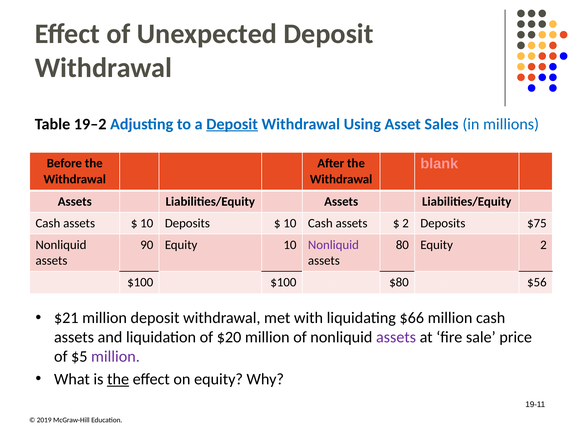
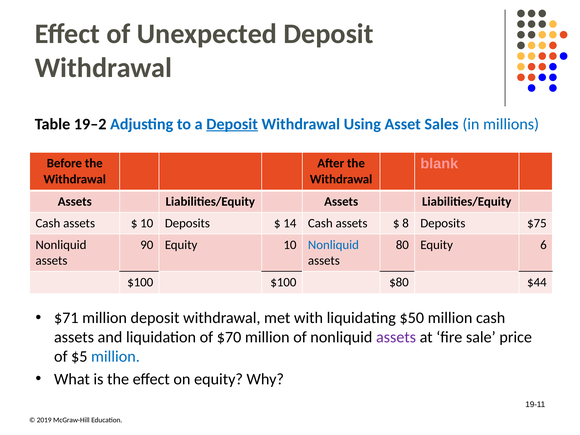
10 at (290, 223): 10 -> 14
2 at (406, 223): 2 -> 8
Nonliquid at (333, 245) colour: purple -> blue
Equity 2: 2 -> 6
$56: $56 -> $44
$21: $21 -> $71
$66: $66 -> $50
$20: $20 -> $70
million at (115, 357) colour: purple -> blue
the at (118, 379) underline: present -> none
